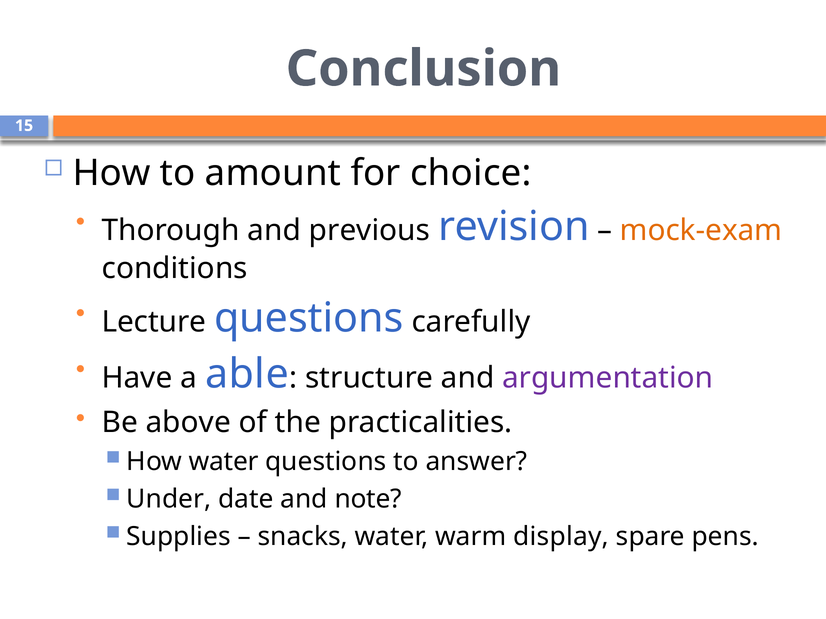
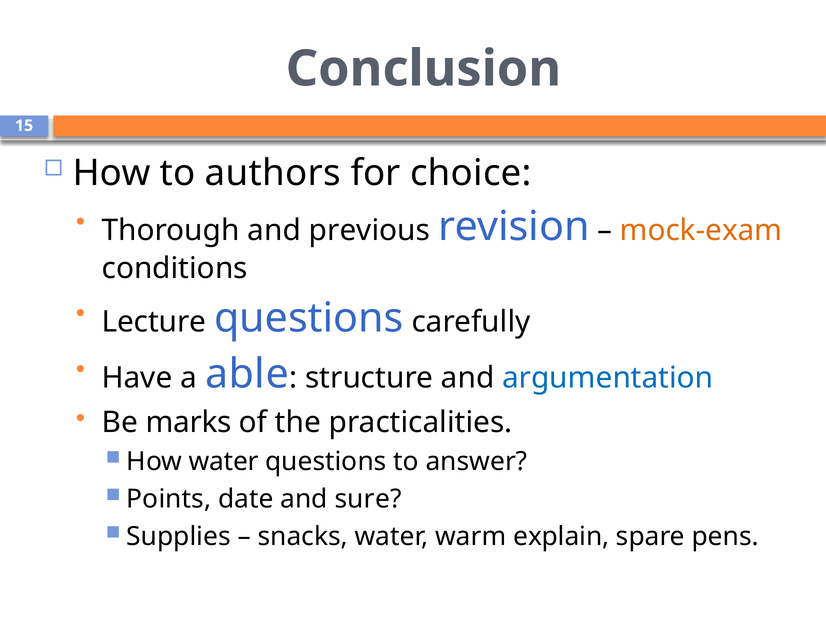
amount: amount -> authors
argumentation colour: purple -> blue
above: above -> marks
Under: Under -> Points
note: note -> sure
display: display -> explain
